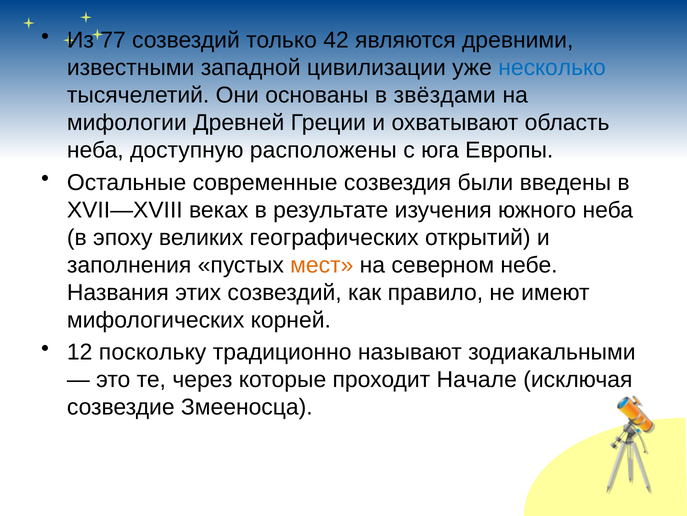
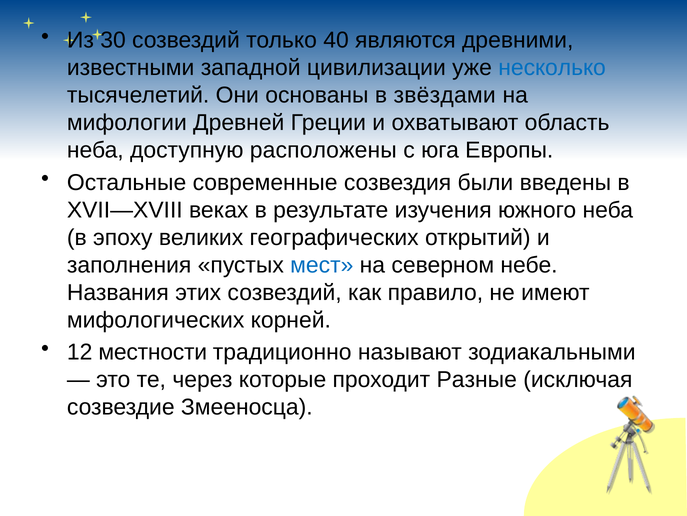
77: 77 -> 30
42: 42 -> 40
мест colour: orange -> blue
поскольку: поскольку -> местности
Начале: Начале -> Разные
